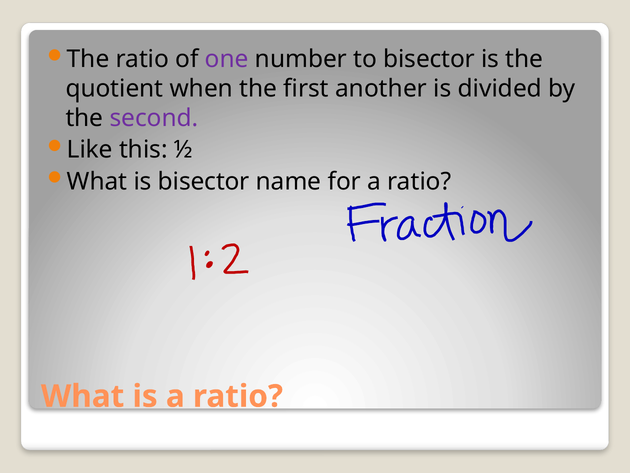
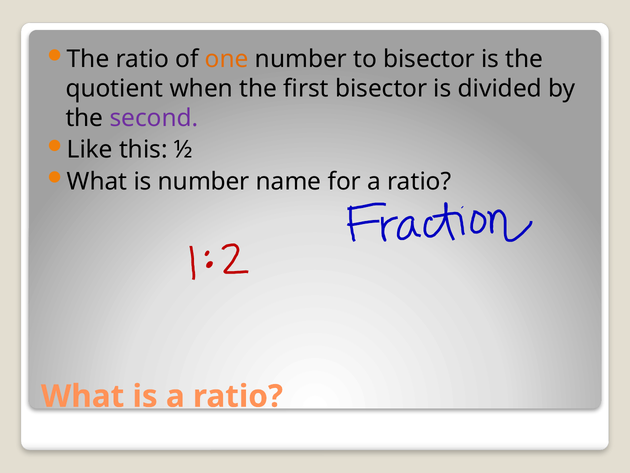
one colour: purple -> orange
first another: another -> bisector
is bisector: bisector -> number
